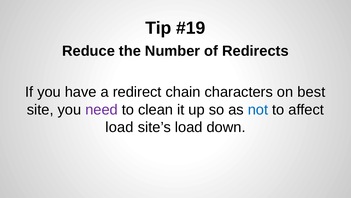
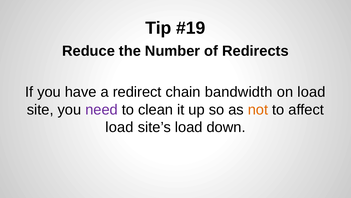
characters: characters -> bandwidth
on best: best -> load
not colour: blue -> orange
